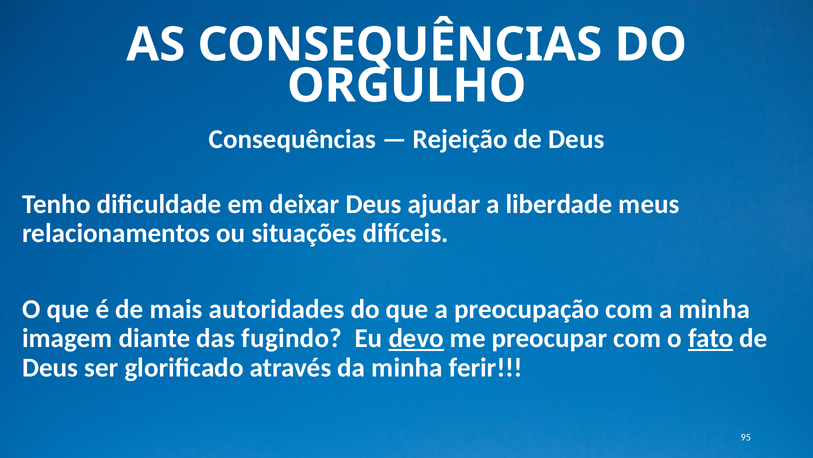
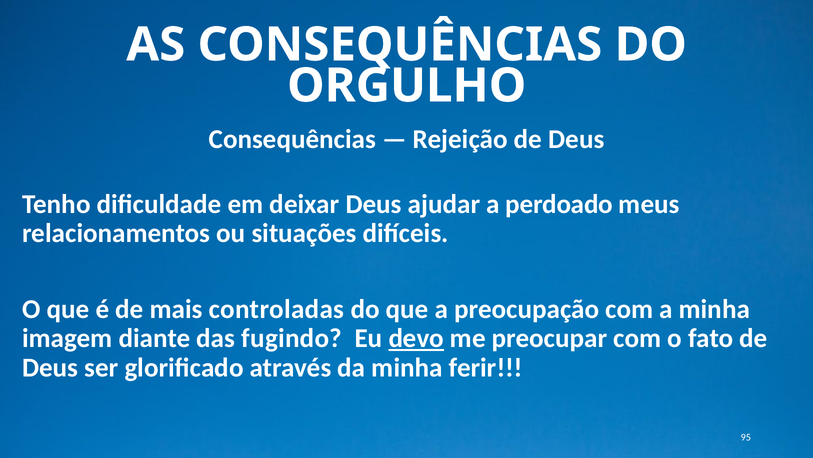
liberdade: liberdade -> perdoado
autoridades: autoridades -> controladas
fato underline: present -> none
